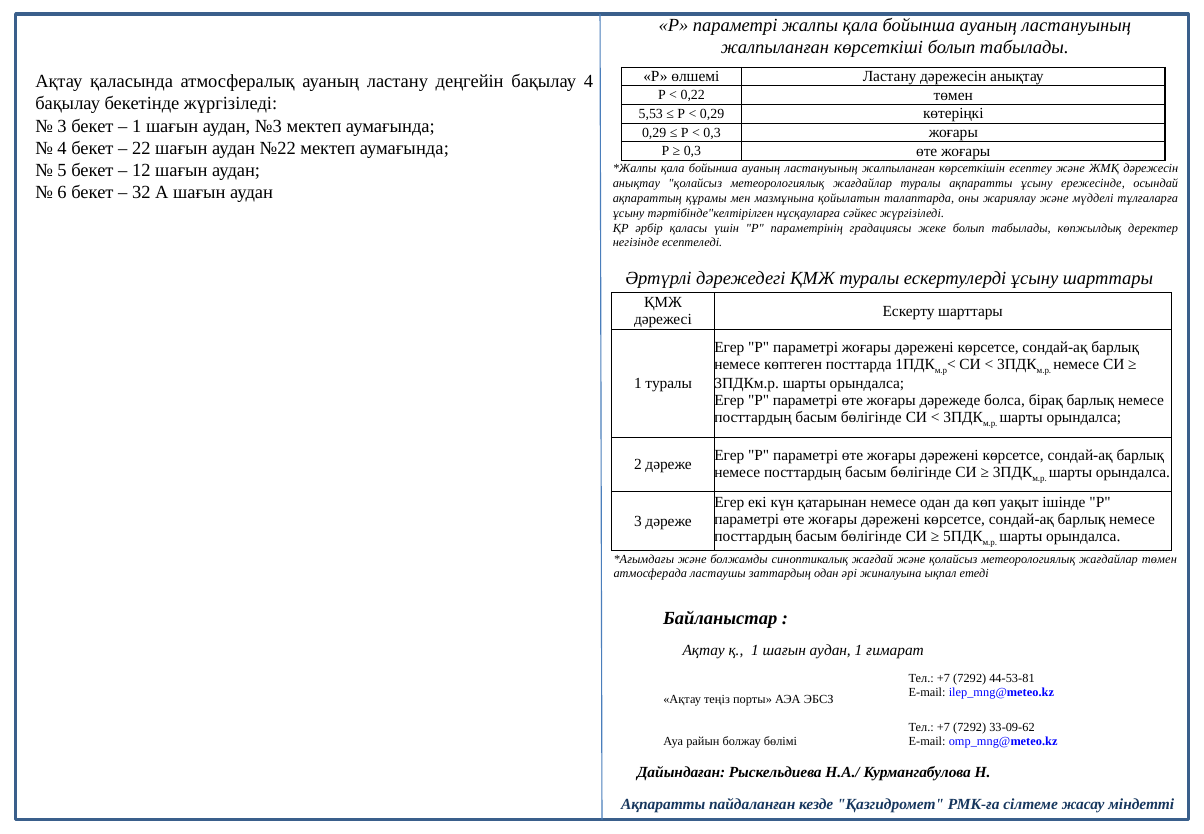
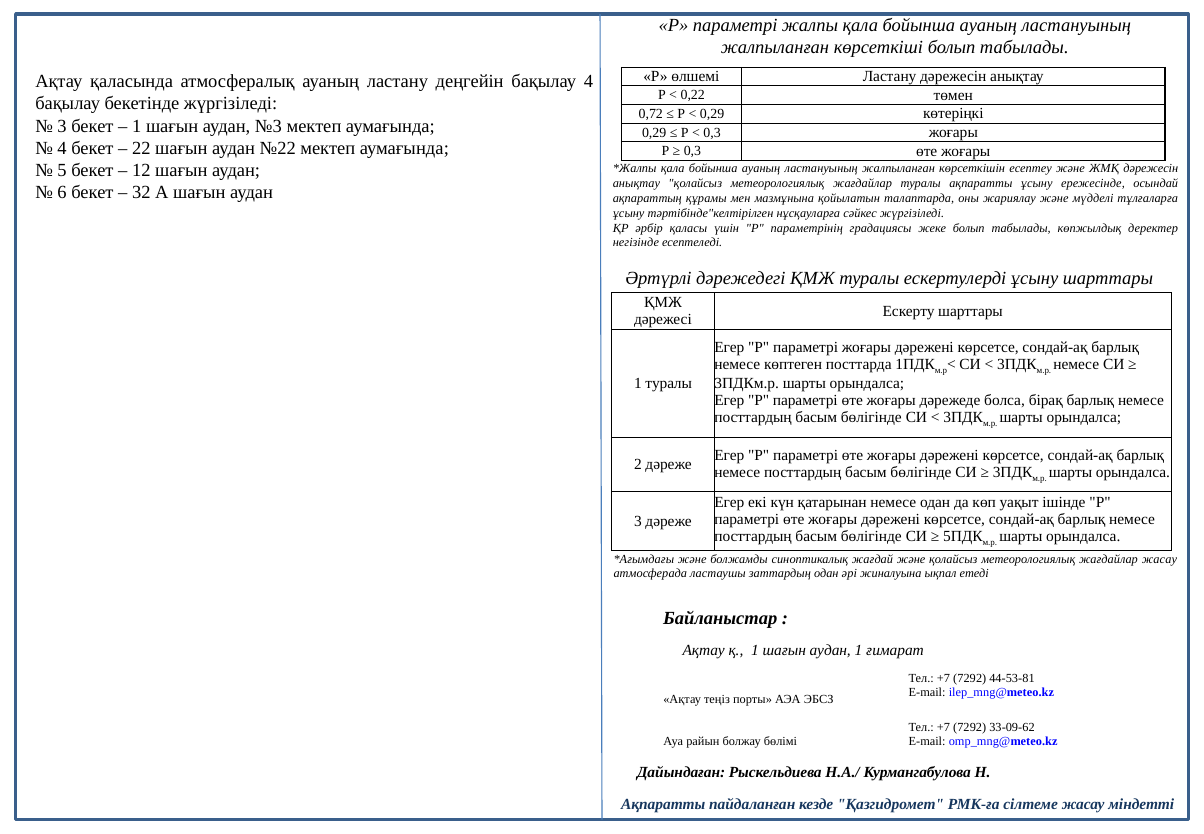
5,53: 5,53 -> 0,72
жағдайлар төмен: төмен -> жасау
